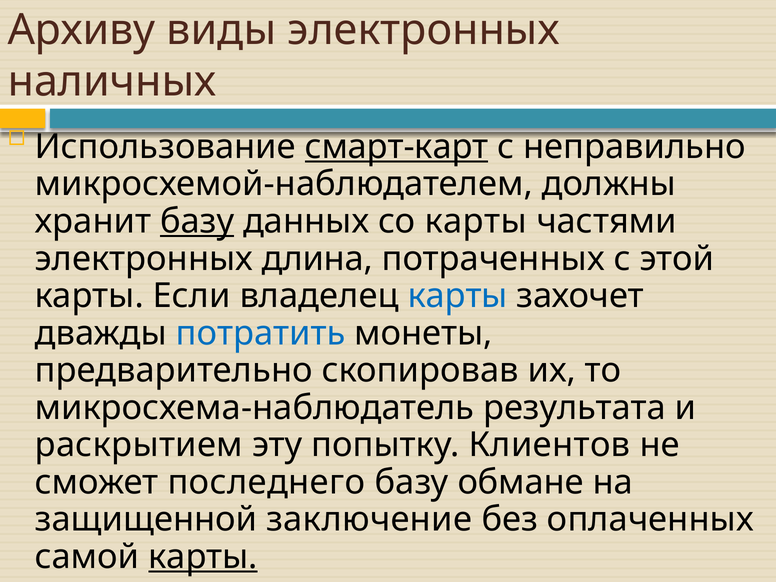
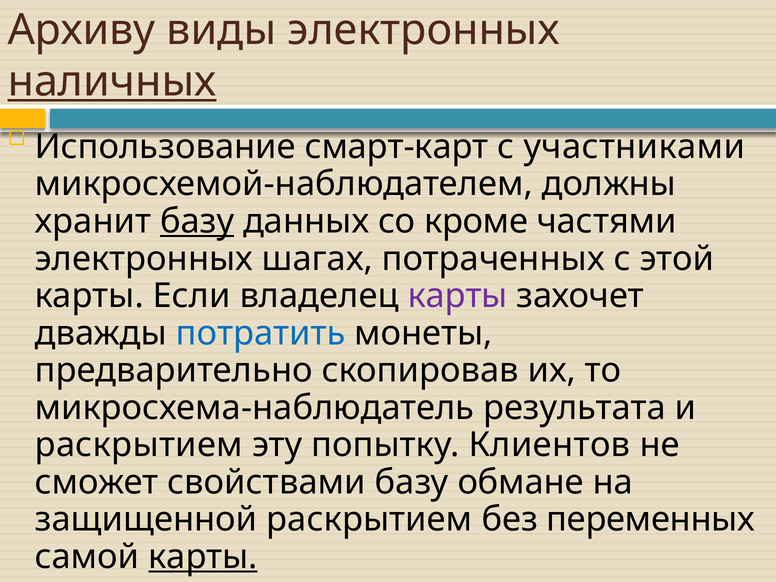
наличных underline: none -> present
смарт-карт underline: present -> none
неправильно: неправильно -> участниками
со карты: карты -> кроме
длина: длина -> шагах
карты at (458, 296) colour: blue -> purple
последнего: последнего -> свойствами
защищенной заключение: заключение -> раскрытием
оплаченных: оплаченных -> переменных
